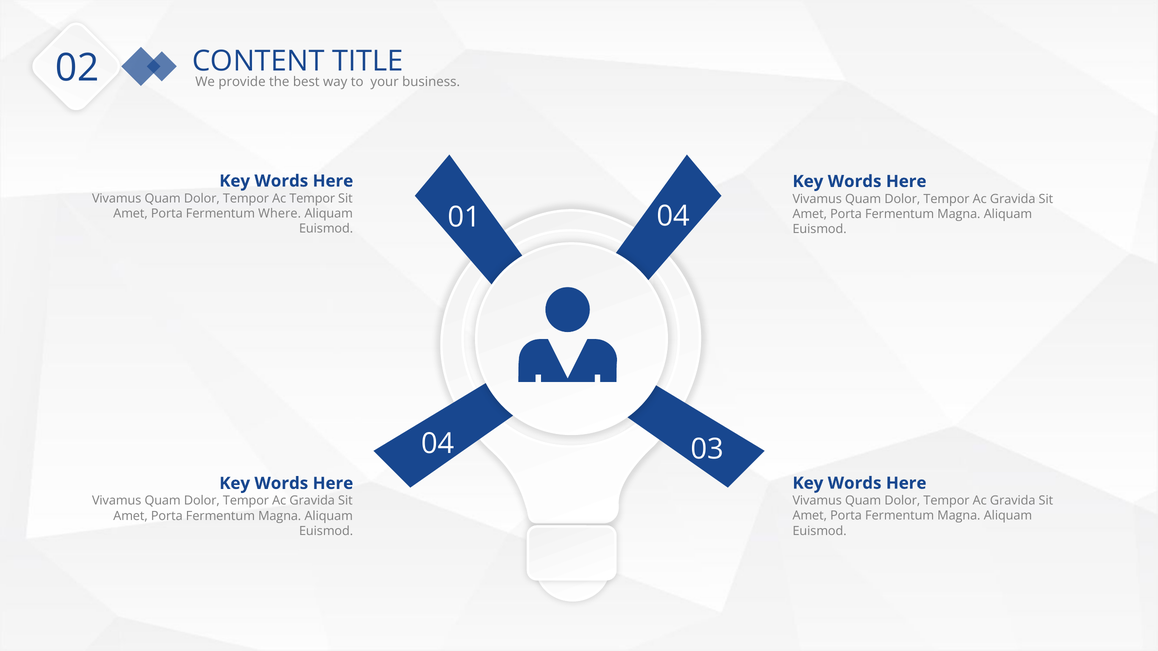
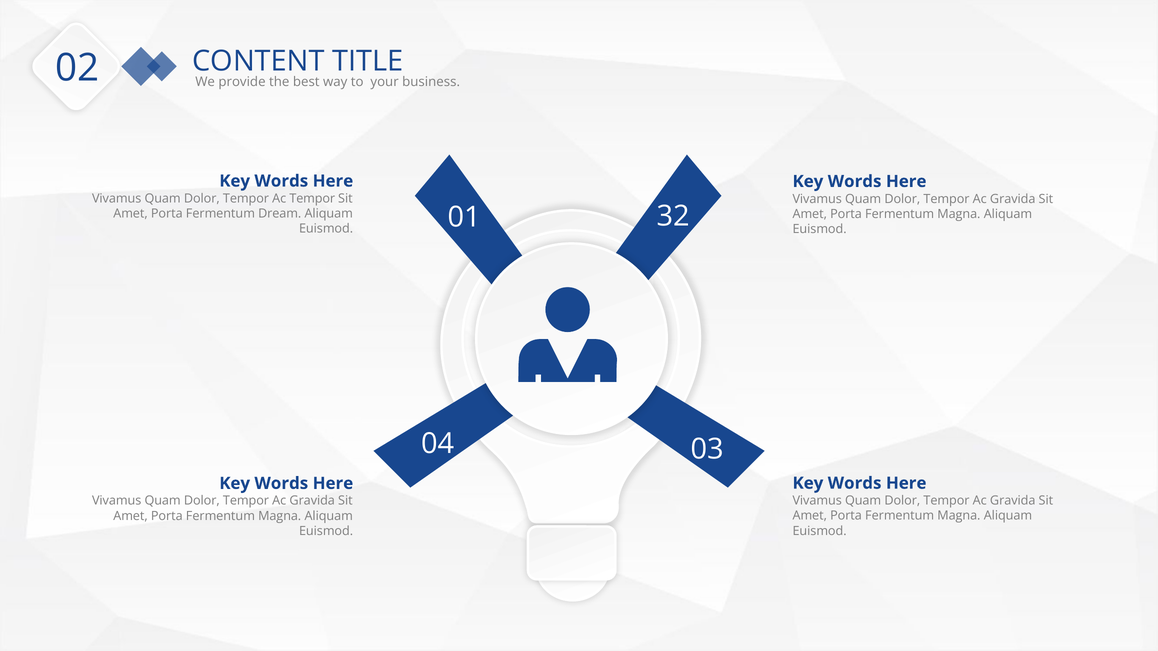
01 04: 04 -> 32
Where: Where -> Dream
